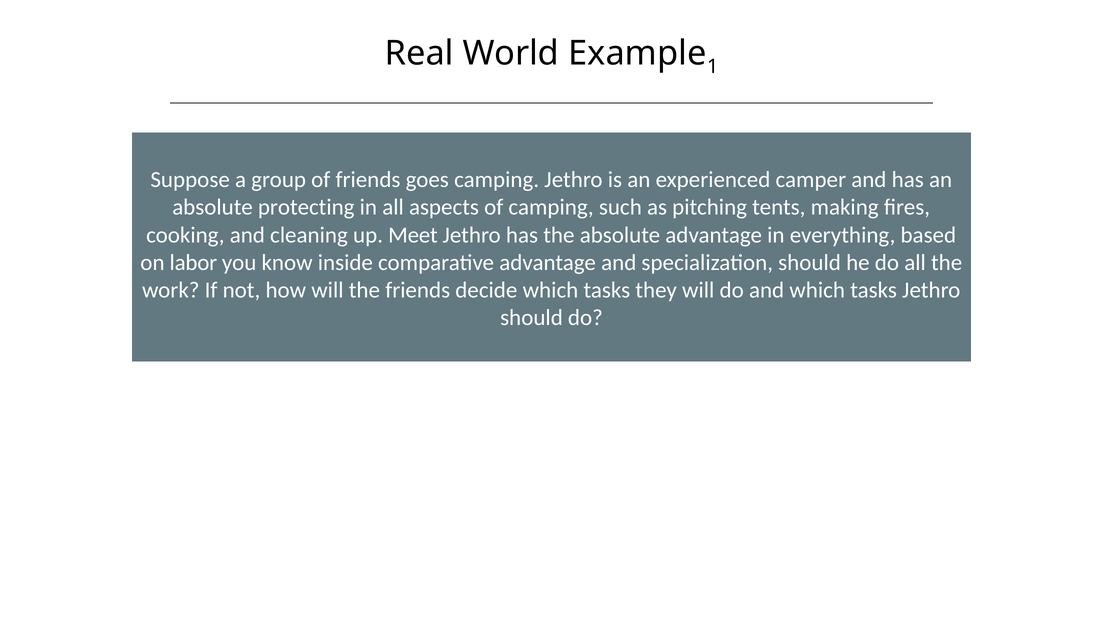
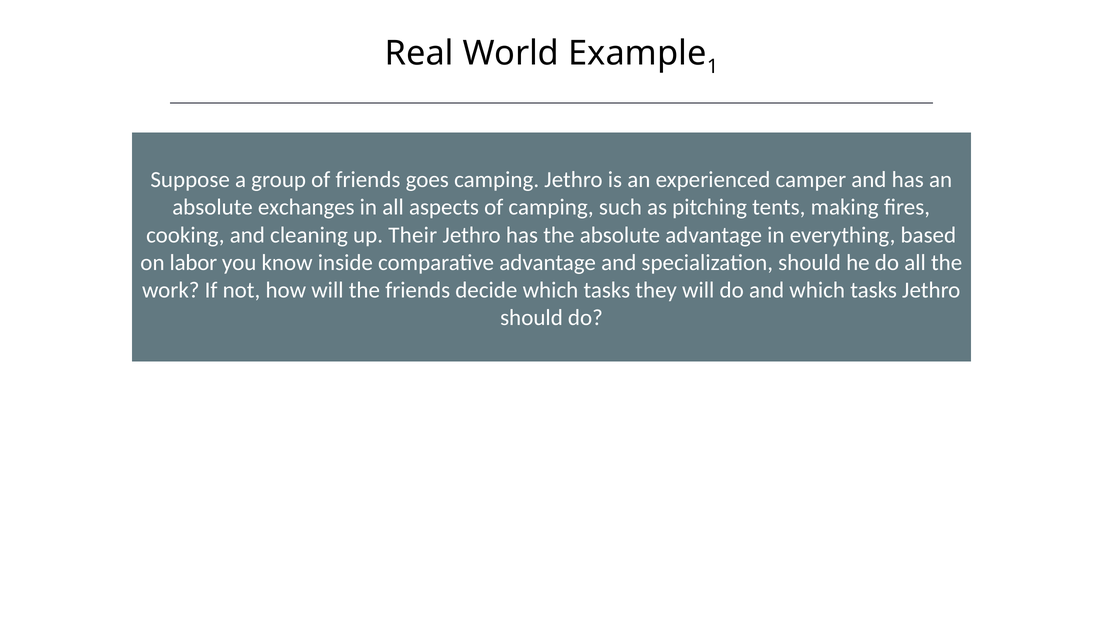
protecting: protecting -> exchanges
Meet: Meet -> Their
